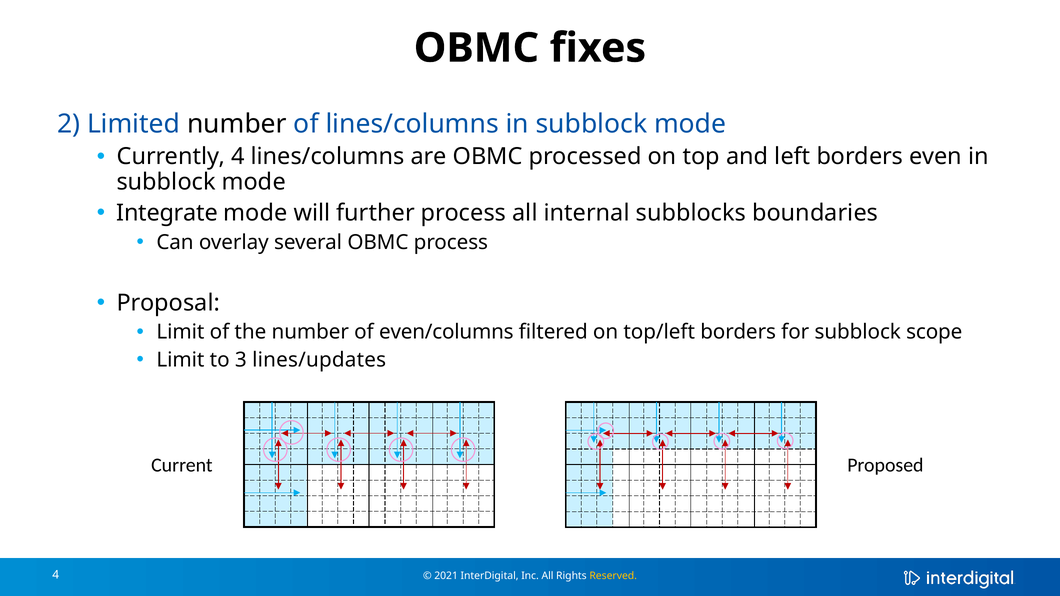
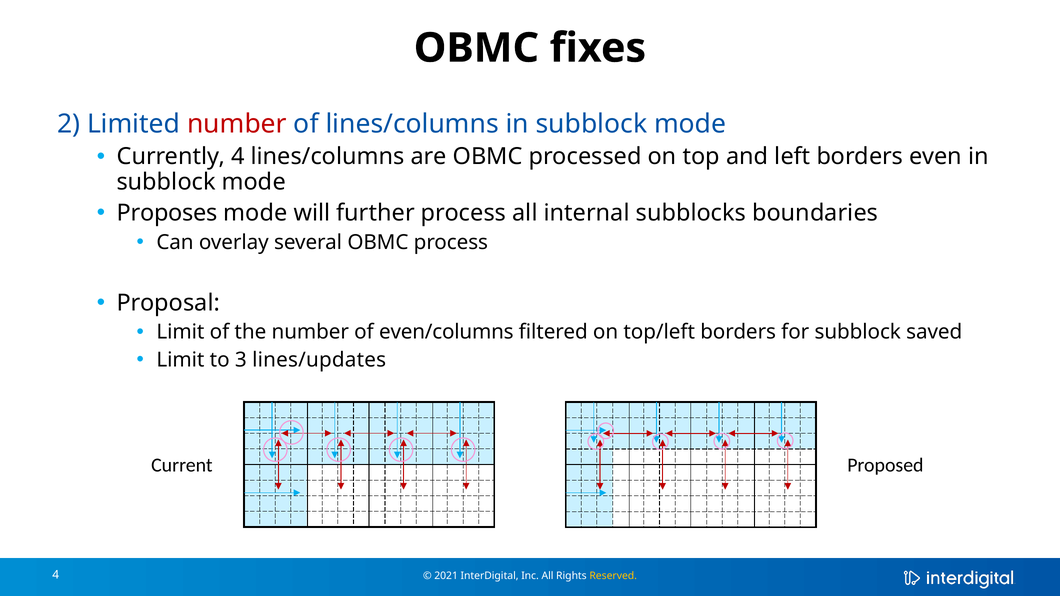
number at (237, 124) colour: black -> red
Integrate: Integrate -> Proposes
scope: scope -> saved
